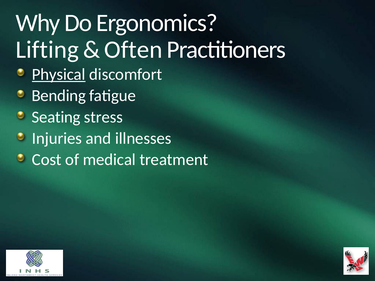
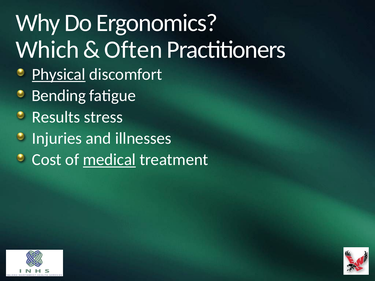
Lifting: Lifting -> Which
Seating: Seating -> Results
medical underline: none -> present
